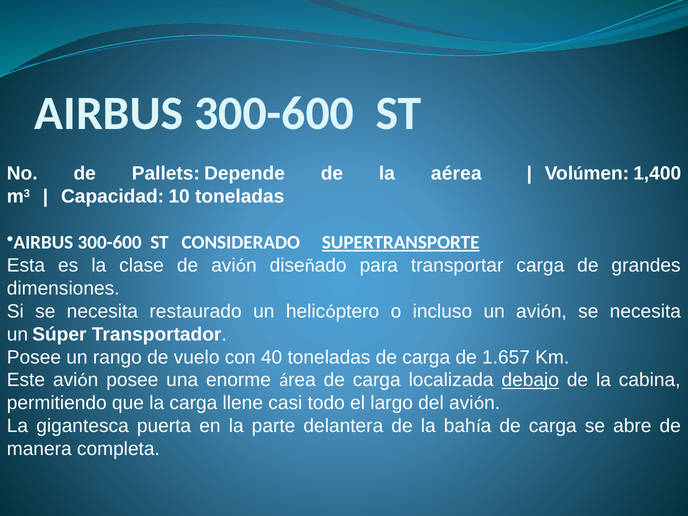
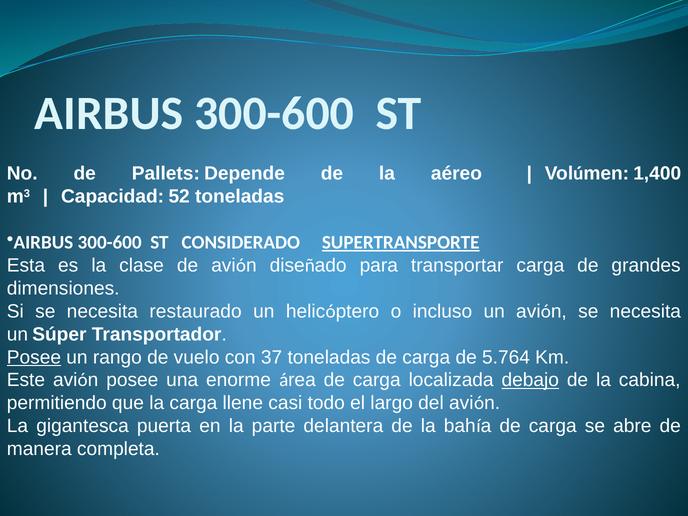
aérea: aérea -> aéreo
10: 10 -> 52
Posee at (34, 357) underline: none -> present
40: 40 -> 37
1.657: 1.657 -> 5.764
